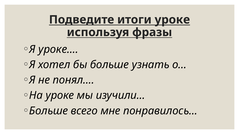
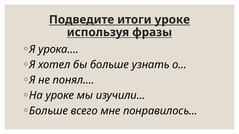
уроке…: уроке… -> урока…
